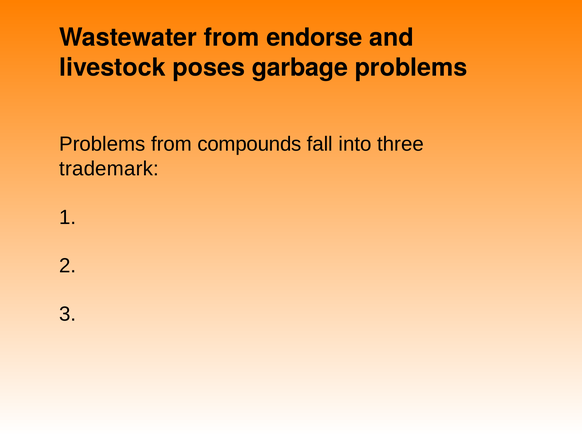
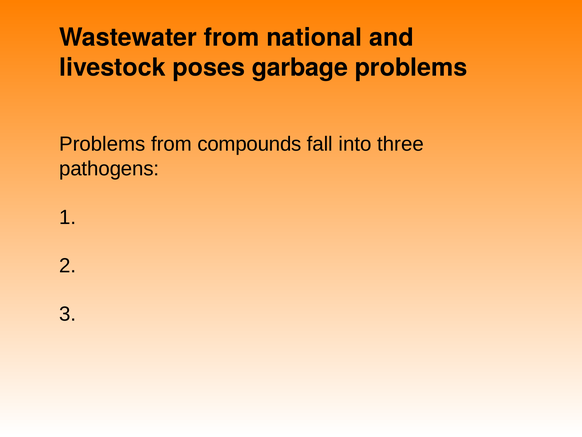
endorse: endorse -> national
trademark: trademark -> pathogens
